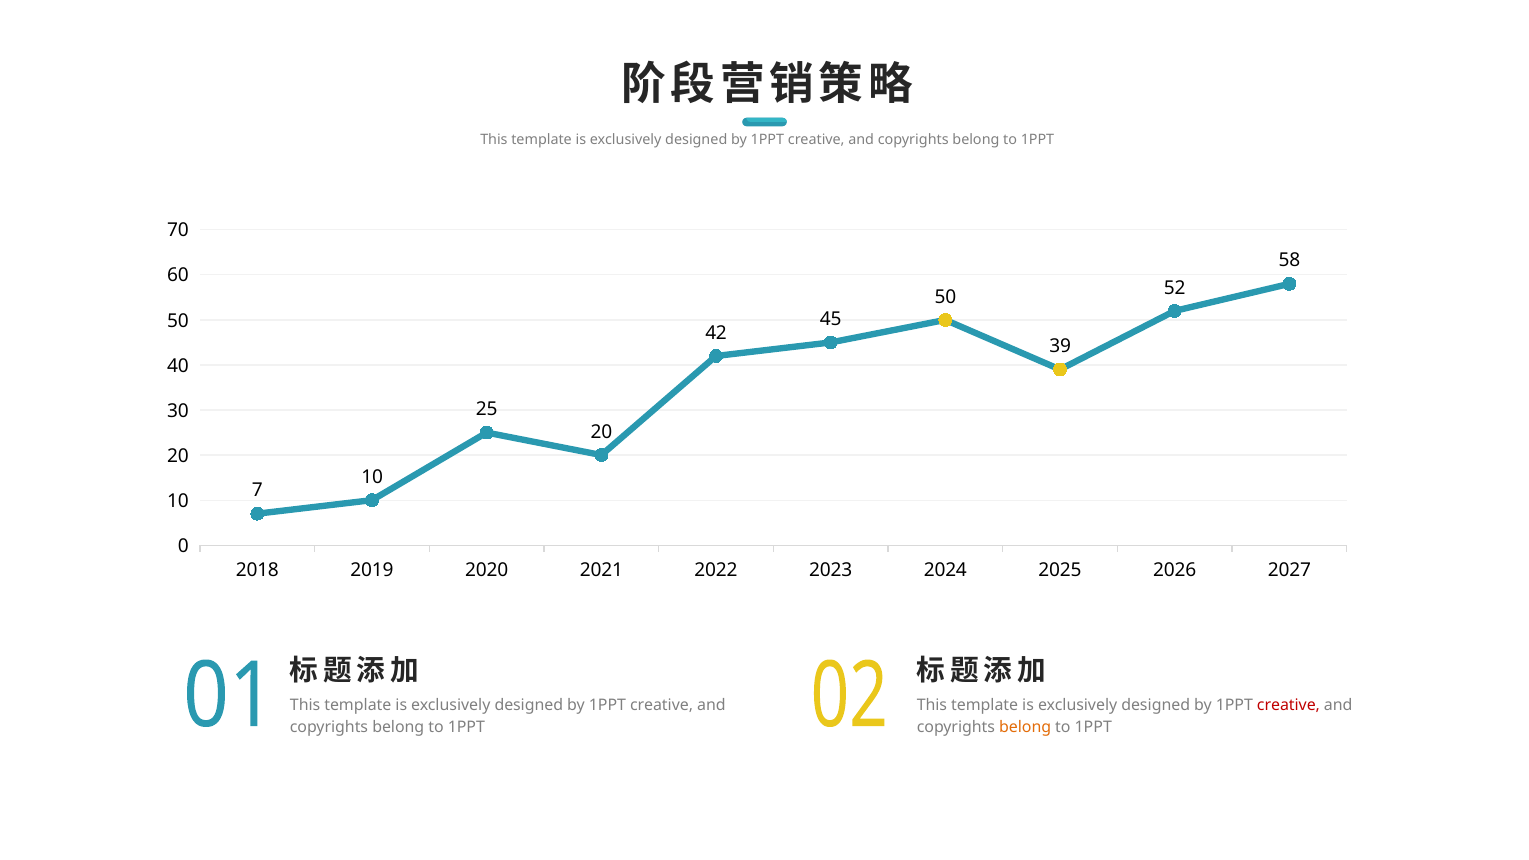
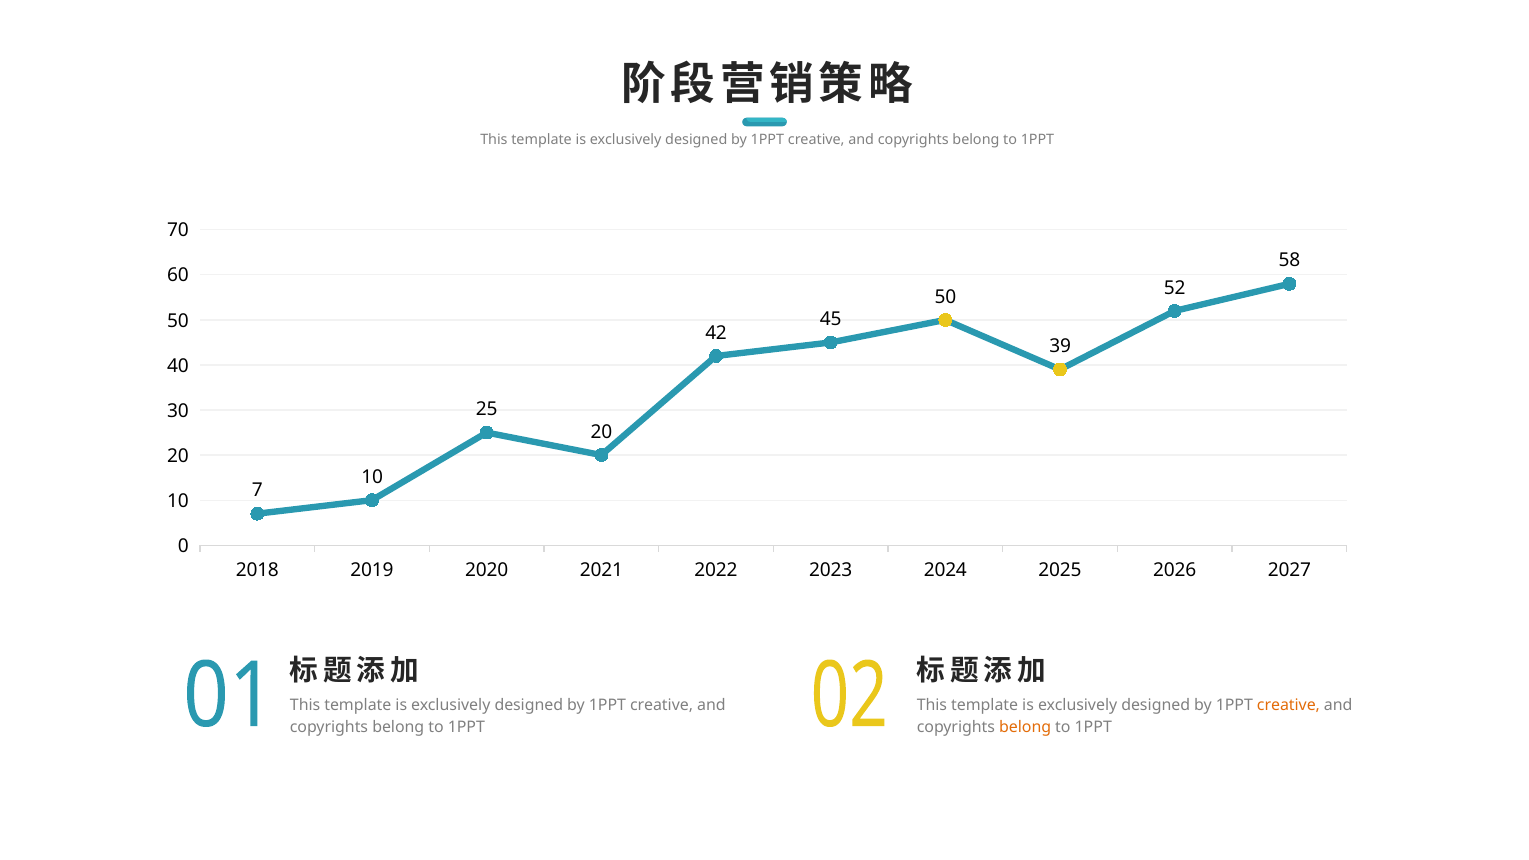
creative at (1288, 706) colour: red -> orange
